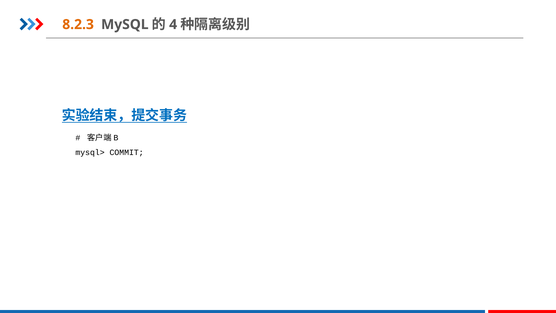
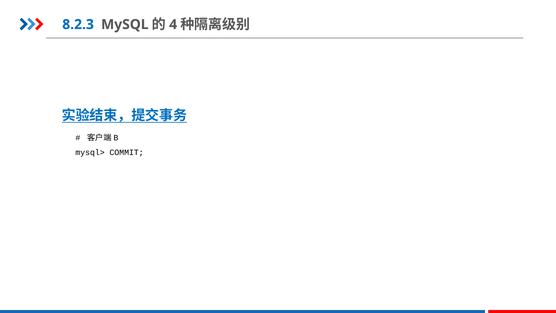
8.2.3 colour: orange -> blue
